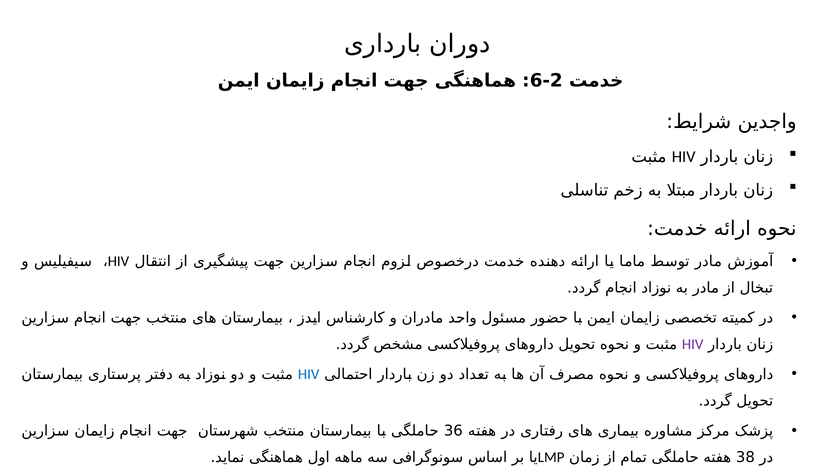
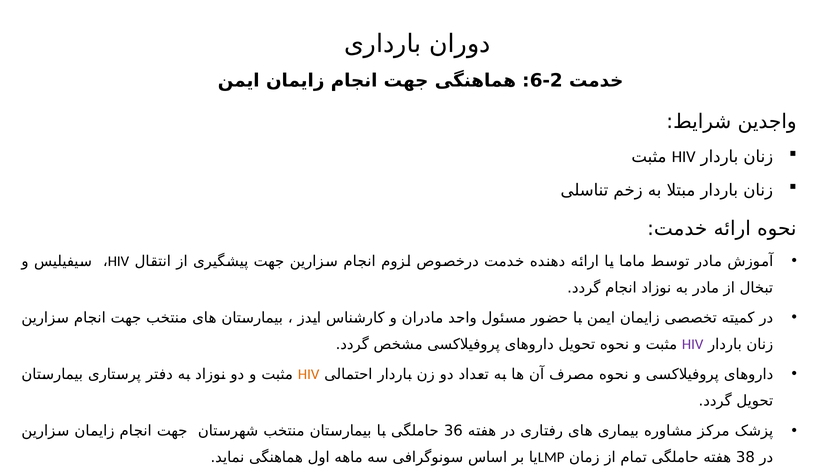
HIV at (309, 374) colour: blue -> orange
